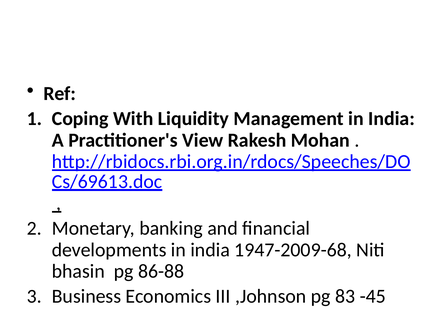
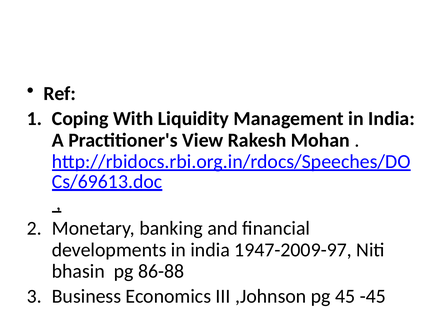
1947-2009-68: 1947-2009-68 -> 1947-2009-97
83: 83 -> 45
